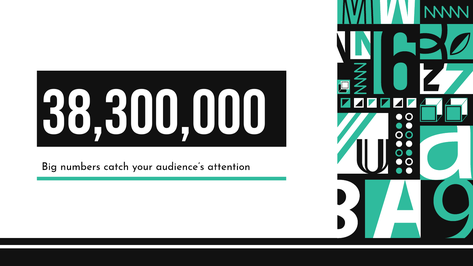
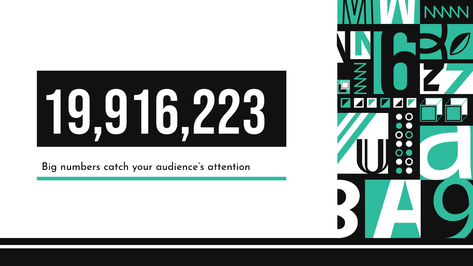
38,300,000: 38,300,000 -> 19,916,223
